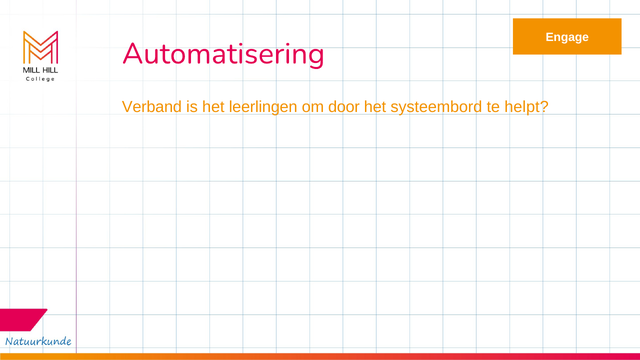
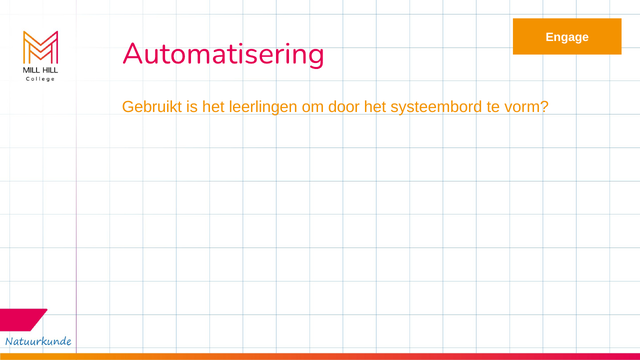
Verband: Verband -> Gebruikt
helpt: helpt -> vorm
